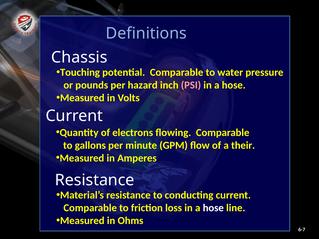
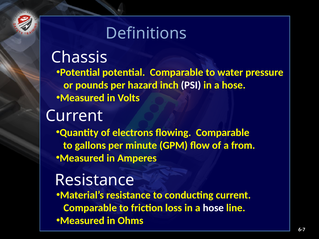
Touching at (80, 72): Touching -> Potential
PSI colour: pink -> white
their: their -> from
